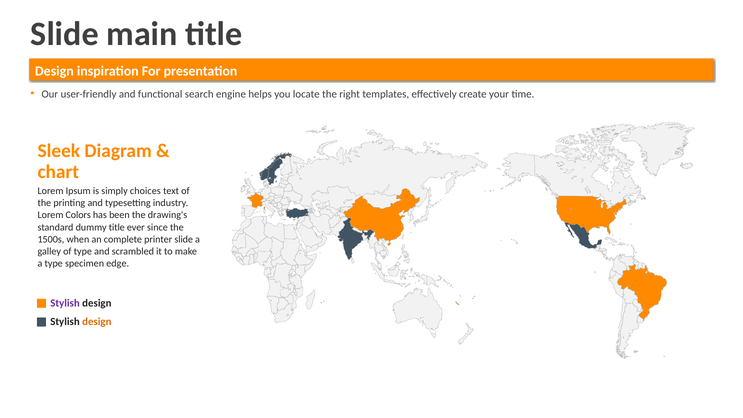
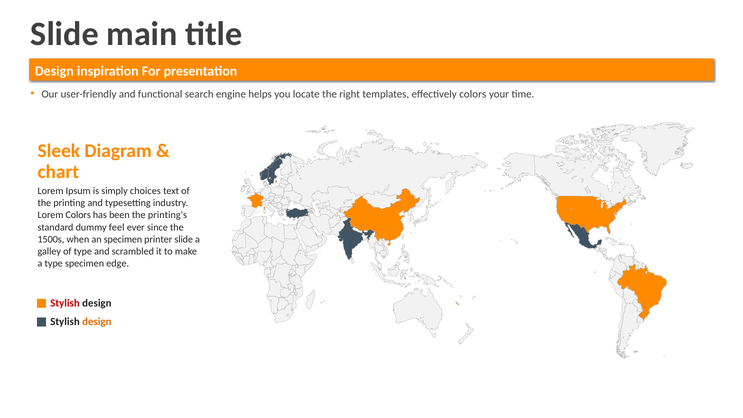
effectively create: create -> colors
drawing's: drawing's -> printing's
dummy title: title -> feel
an complete: complete -> specimen
Stylish at (65, 303) colour: purple -> red
